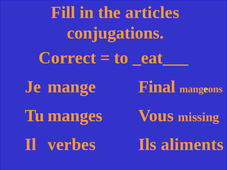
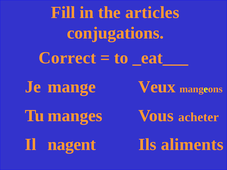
Final: Final -> Veux
missing: missing -> acheter
verbes: verbes -> nagent
